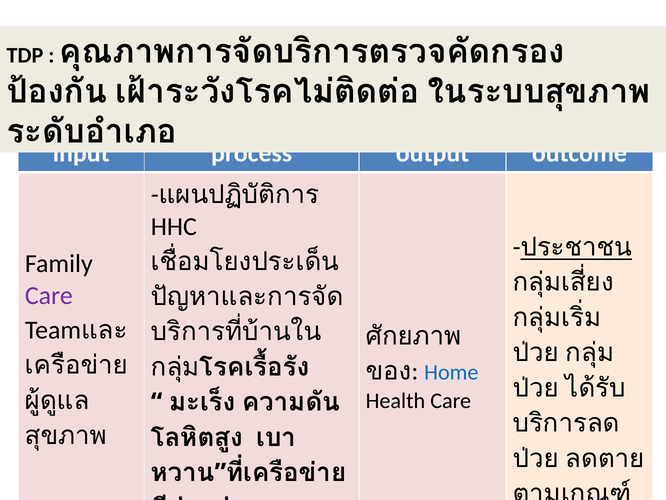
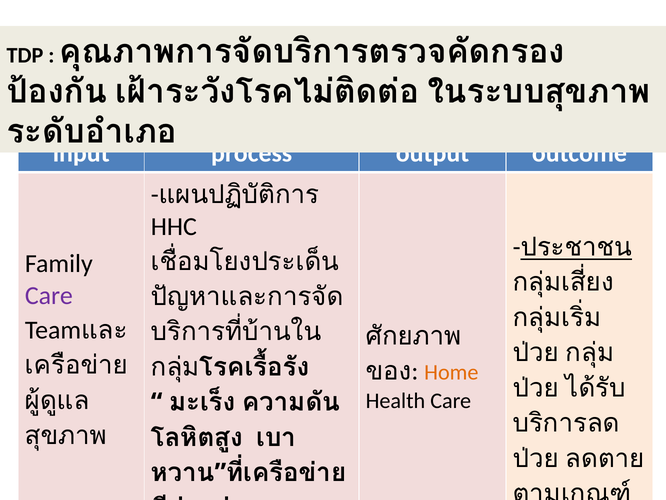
Home colour: blue -> orange
